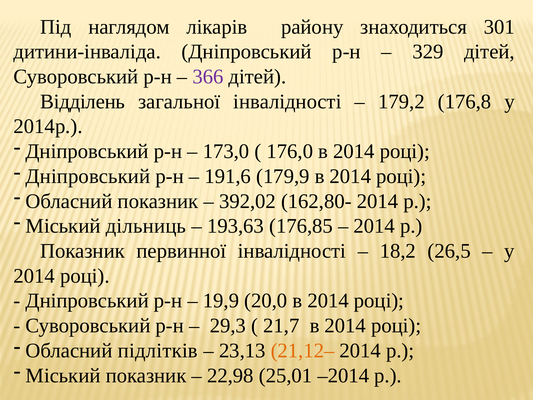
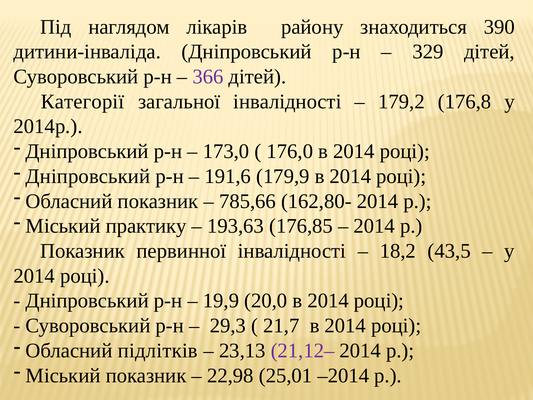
301: 301 -> 390
Відділень: Відділень -> Категорії
392,02: 392,02 -> 785,66
дільниць: дільниць -> практику
26,5: 26,5 -> 43,5
21,12– colour: orange -> purple
